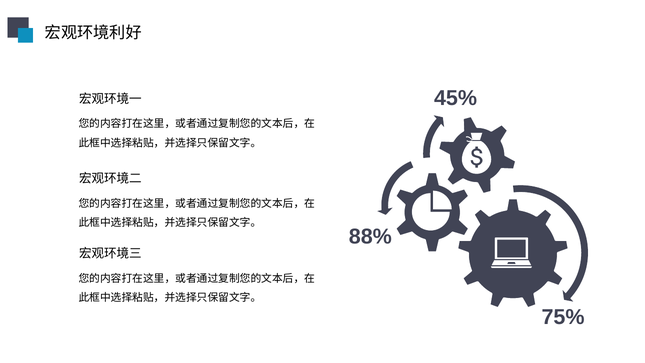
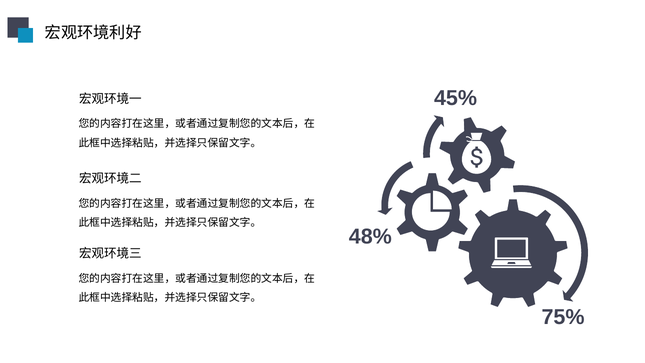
88%: 88% -> 48%
